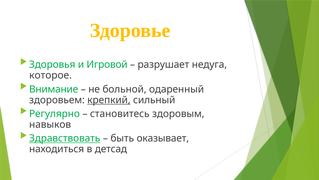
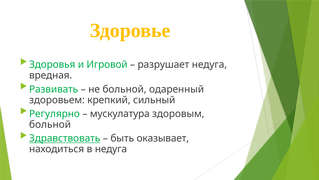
которое: которое -> вредная
Внимание: Внимание -> Развивать
крепкий underline: present -> none
становитесь: становитесь -> мускулатура
навыков at (50, 124): навыков -> больной
в детсад: детсад -> недуга
